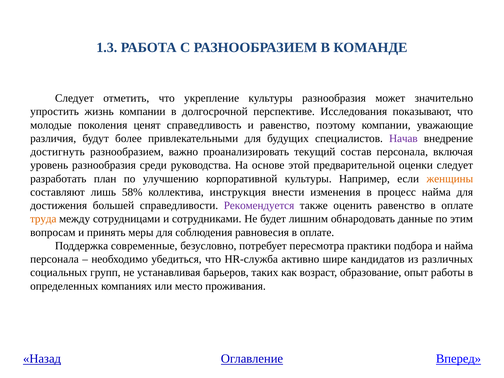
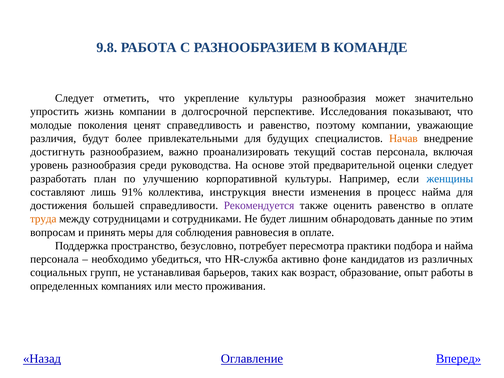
1.3: 1.3 -> 9.8
Начав colour: purple -> orange
женщины colour: orange -> blue
58%: 58% -> 91%
современные: современные -> пространство
шире: шире -> фоне
